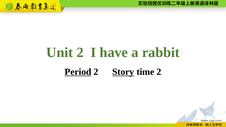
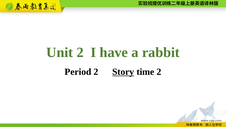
Period underline: present -> none
